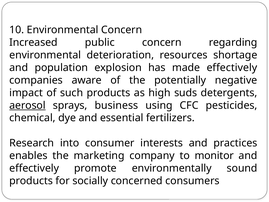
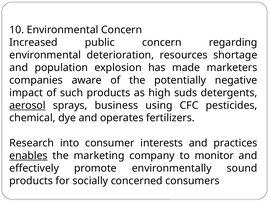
made effectively: effectively -> marketers
essential: essential -> operates
enables underline: none -> present
